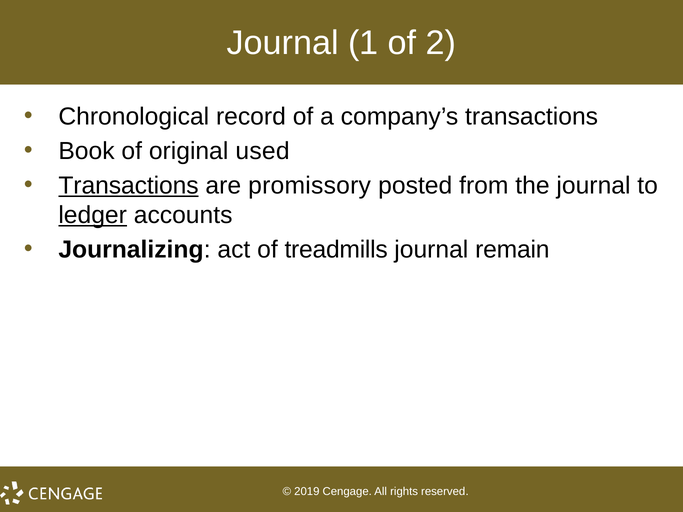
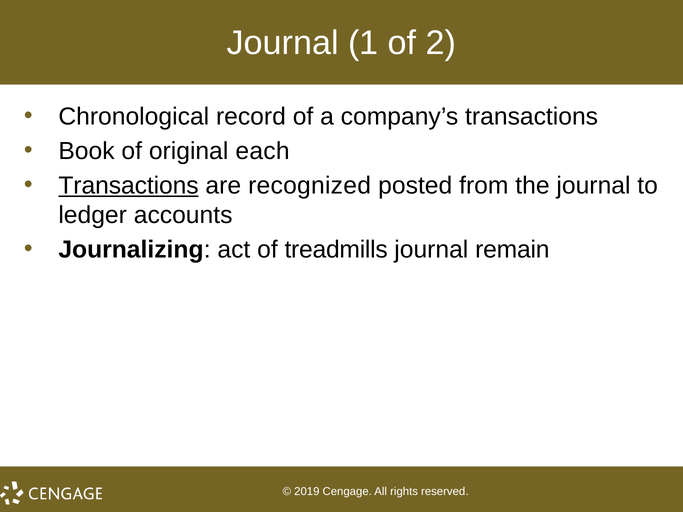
used: used -> each
promissory: promissory -> recognized
ledger underline: present -> none
